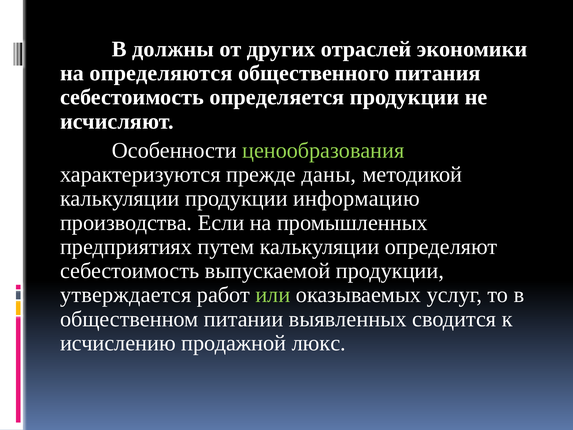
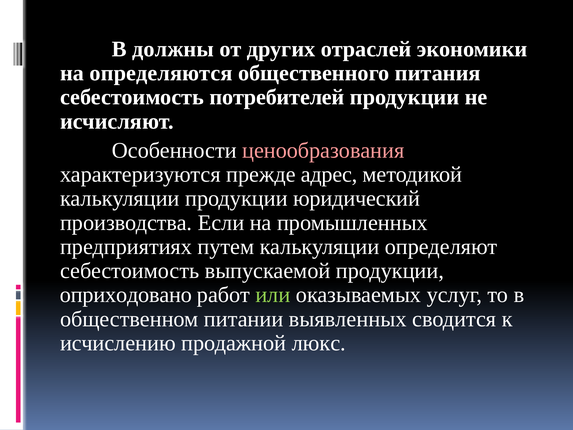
определяется: определяется -> потребителей
ценообразования colour: light green -> pink
даны: даны -> адрес
информацию: информацию -> юридический
утверждается: утверждается -> оприходовано
